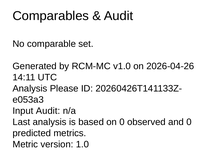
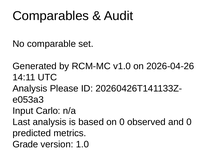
Input Audit: Audit -> Carlo
Metric: Metric -> Grade
